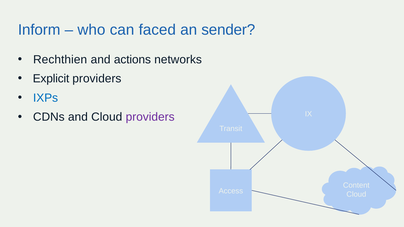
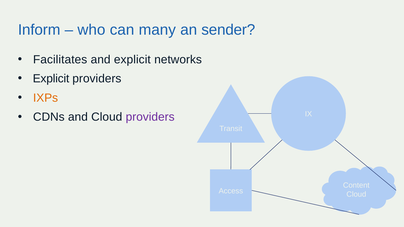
faced: faced -> many
Rechthien: Rechthien -> Facilitates
and actions: actions -> explicit
IXPs colour: blue -> orange
